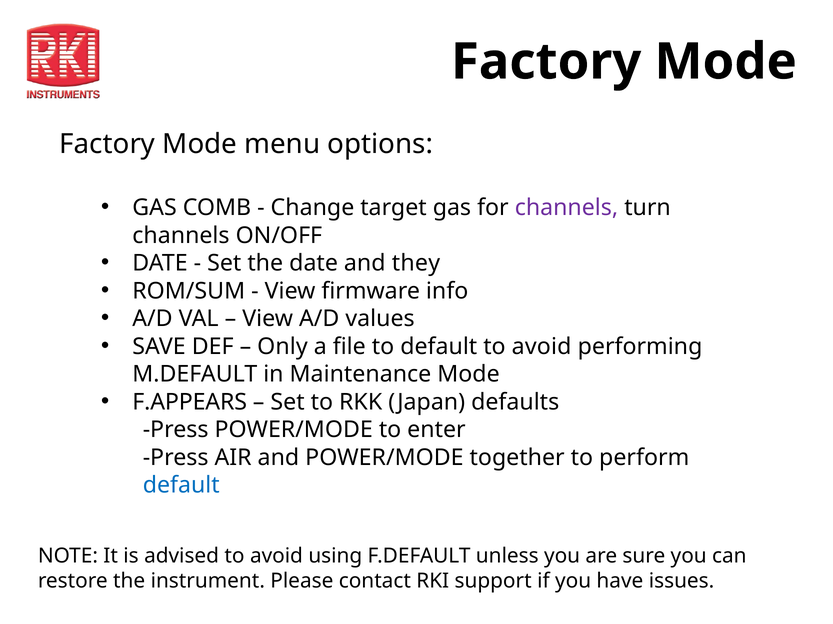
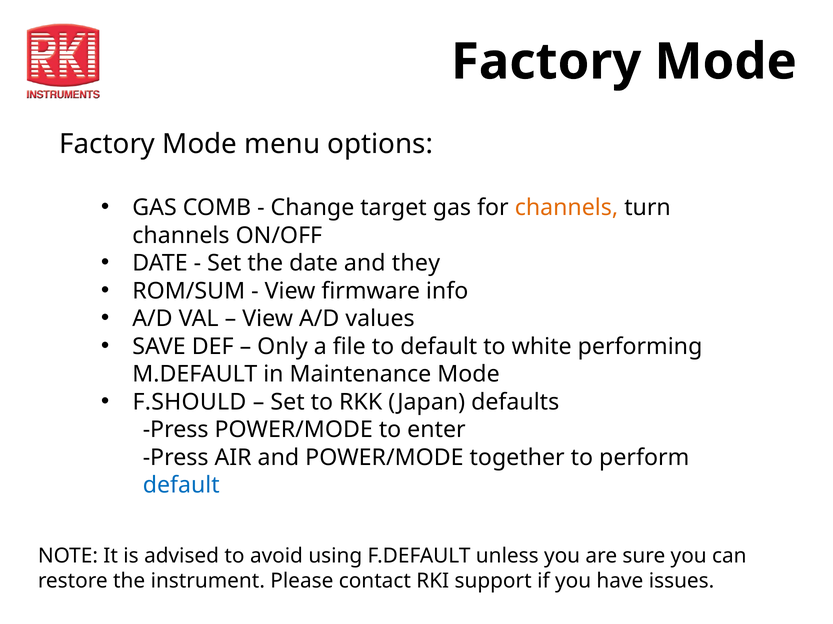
channels at (566, 208) colour: purple -> orange
default to avoid: avoid -> white
F.APPEARS: F.APPEARS -> F.SHOULD
